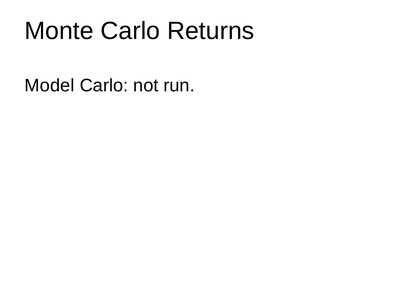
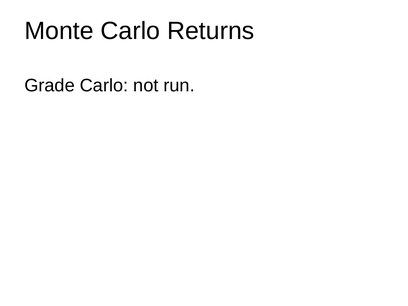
Model: Model -> Grade
